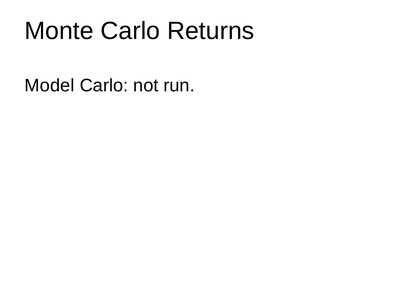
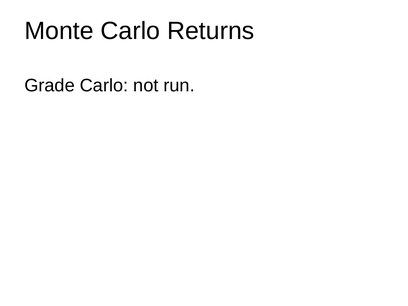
Model: Model -> Grade
